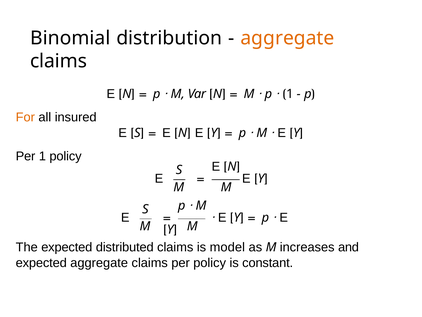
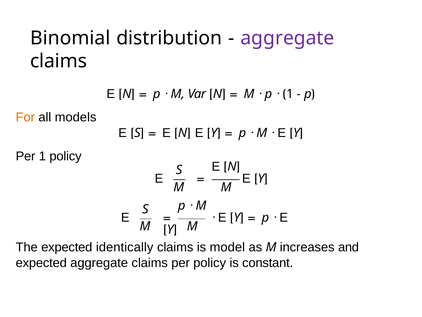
aggregate at (287, 38) colour: orange -> purple
insured: insured -> models
distributed: distributed -> identically
